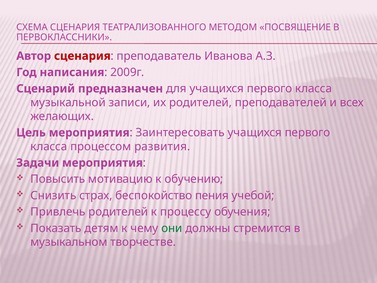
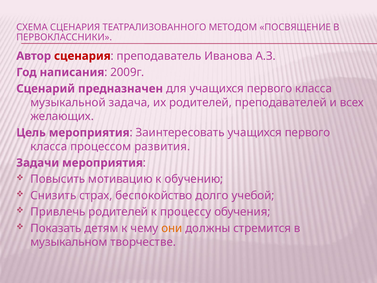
записи: записи -> задача
пения: пения -> долго
они colour: green -> orange
